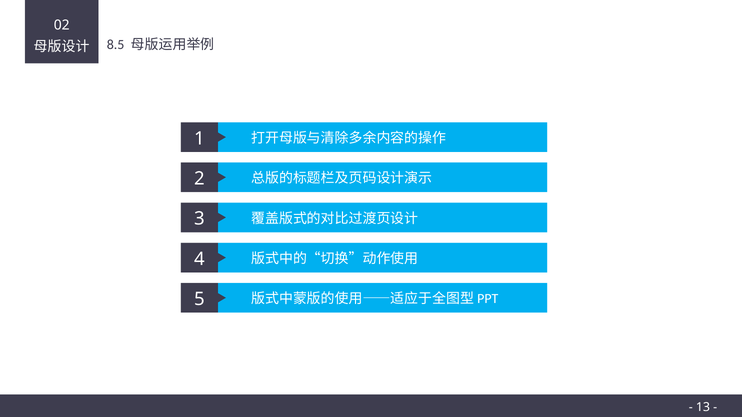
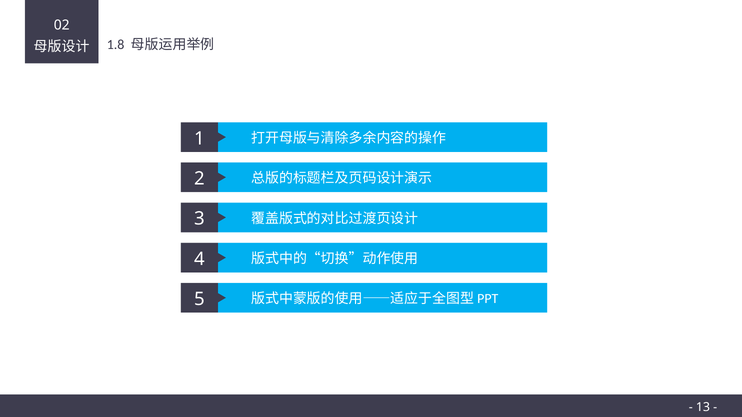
8.5: 8.5 -> 1.8
